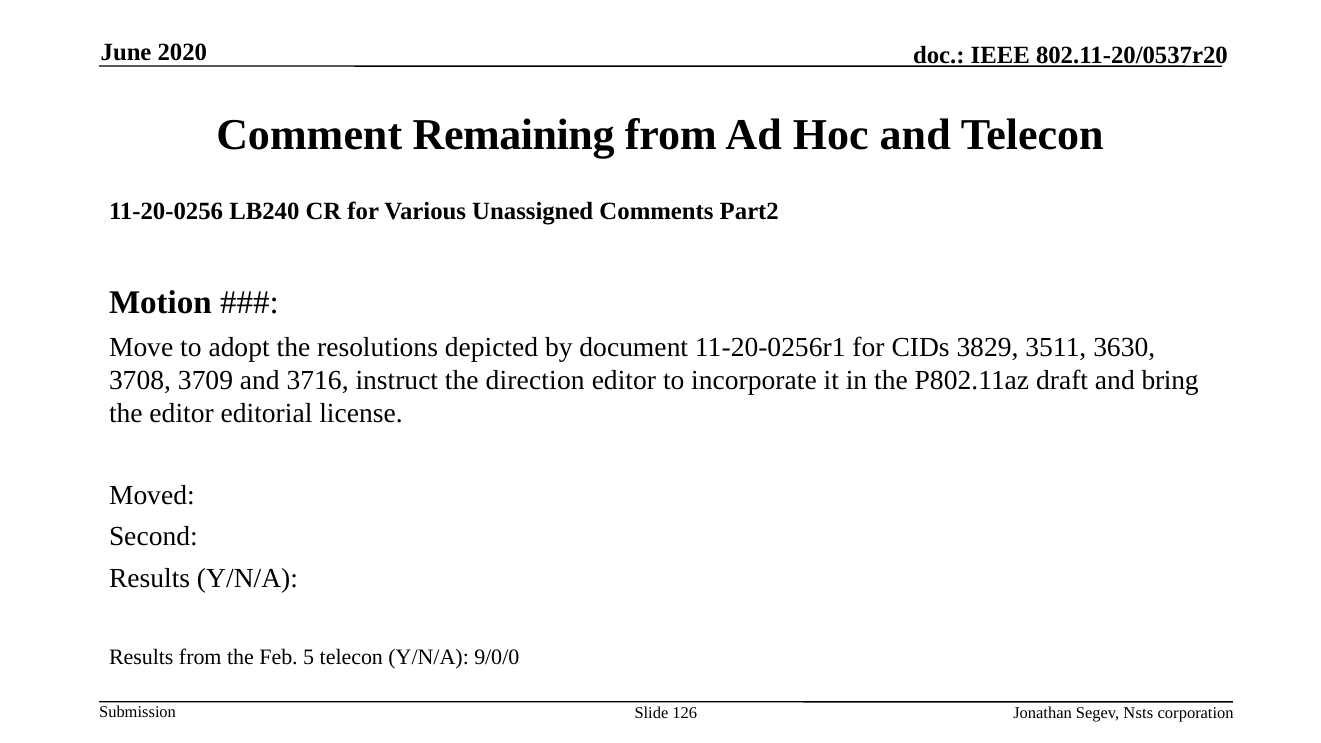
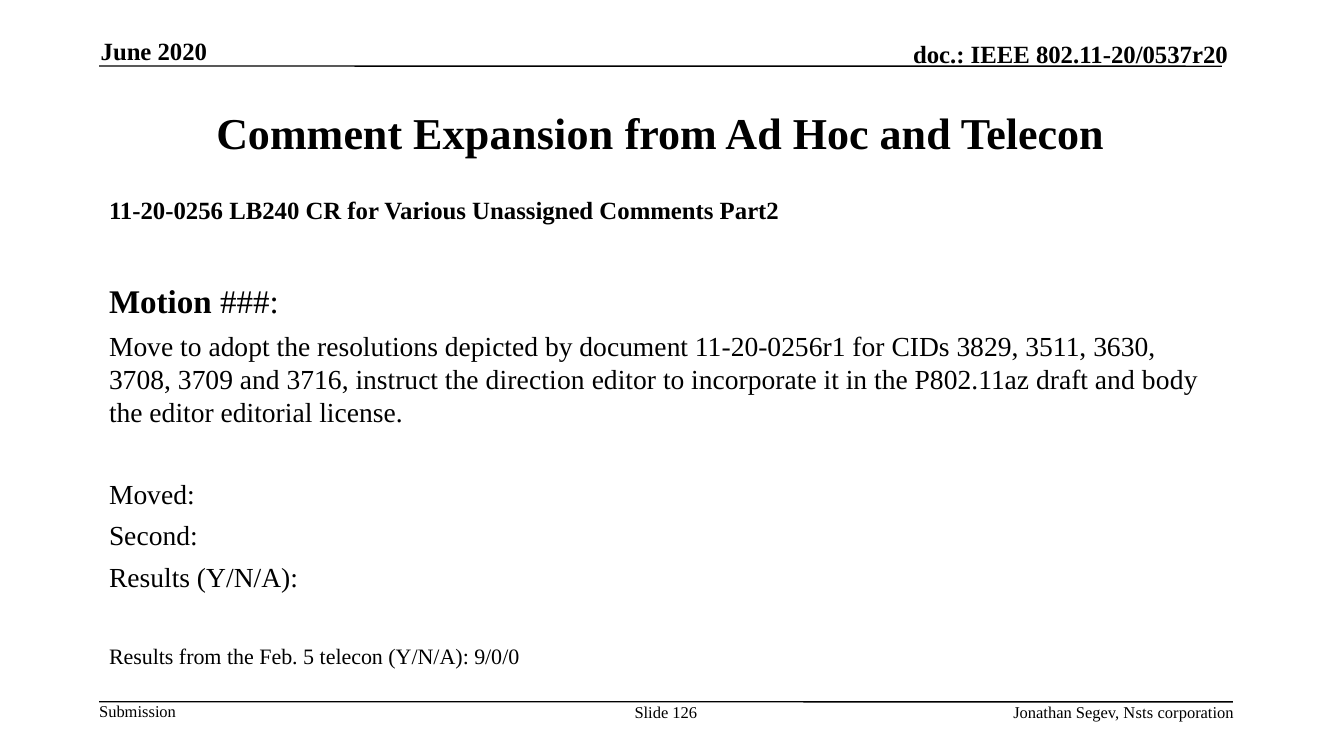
Remaining: Remaining -> Expansion
bring: bring -> body
